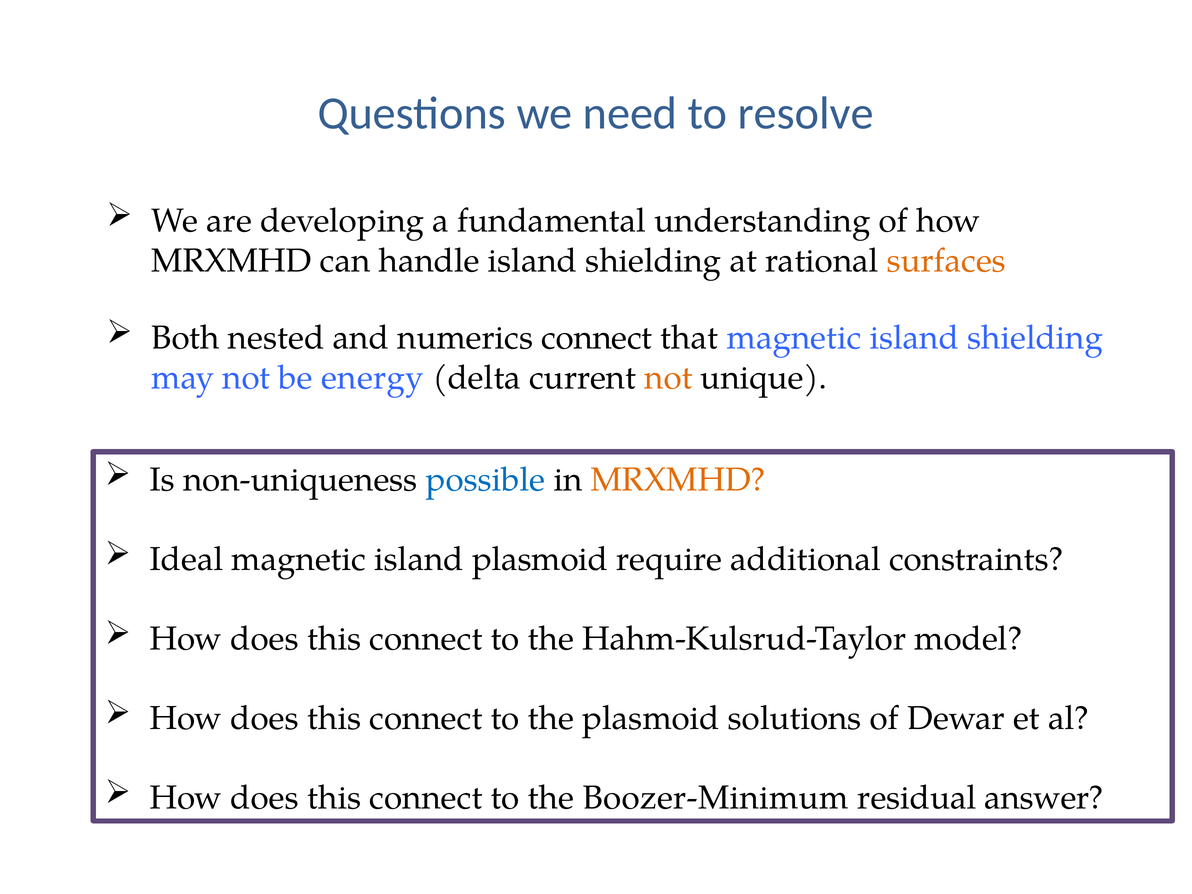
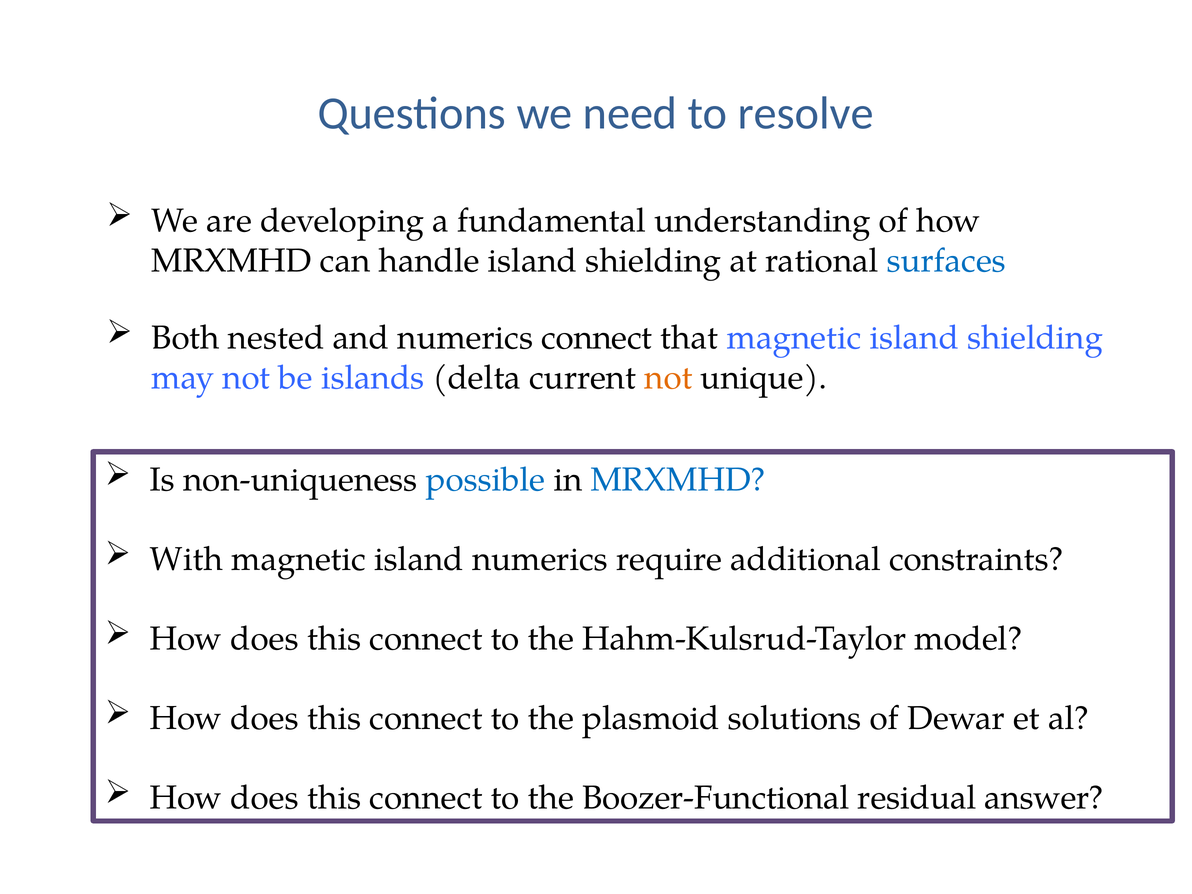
surfaces colour: orange -> blue
energy: energy -> islands
MRXMHD at (678, 480) colour: orange -> blue
Ideal: Ideal -> With
island plasmoid: plasmoid -> numerics
Boozer-Minimum: Boozer-Minimum -> Boozer-Functional
